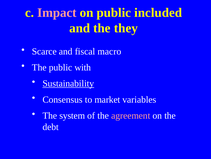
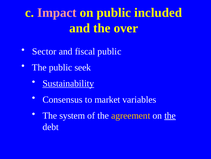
they: they -> over
Scarce: Scarce -> Sector
fiscal macro: macro -> public
with: with -> seek
agreement colour: pink -> yellow
the at (170, 115) underline: none -> present
